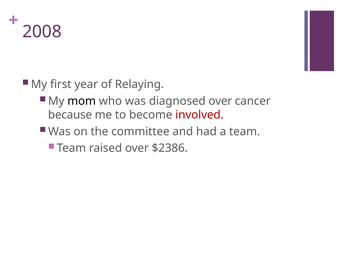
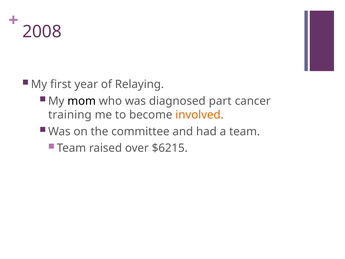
diagnosed over: over -> part
because: because -> training
involved colour: red -> orange
$2386: $2386 -> $6215
